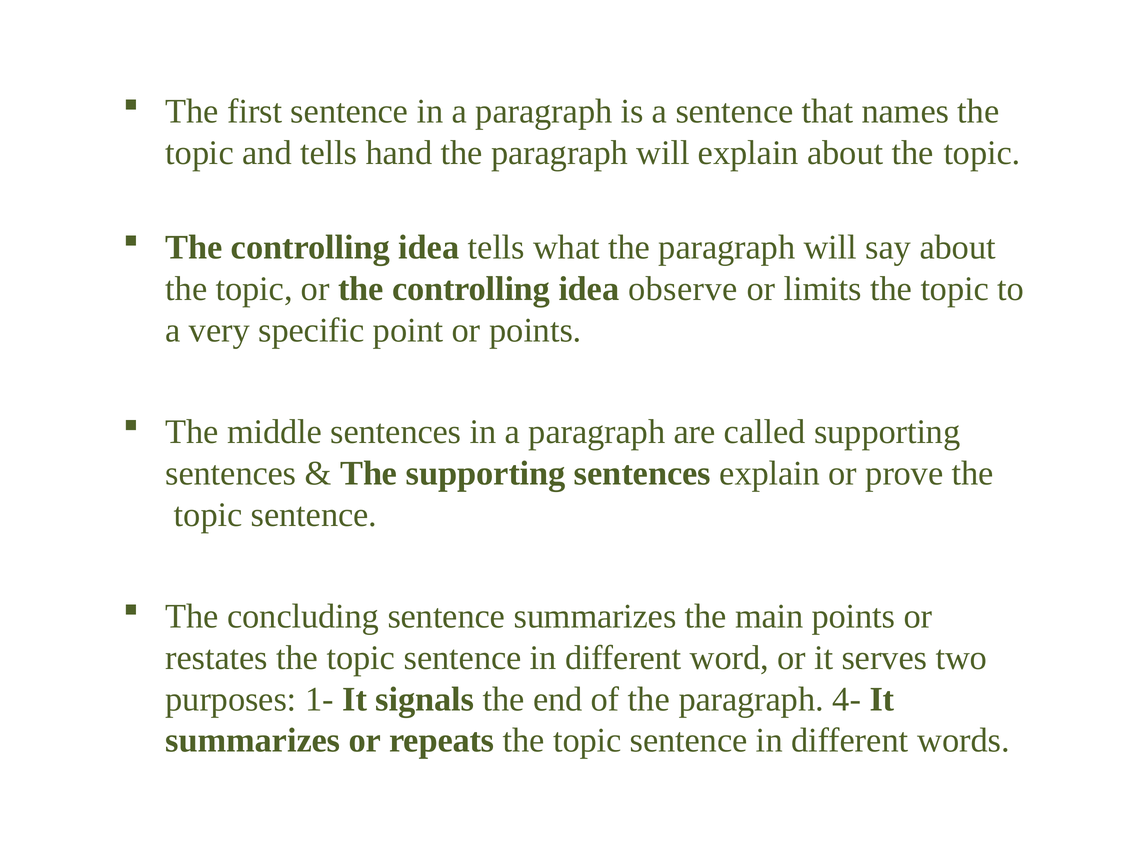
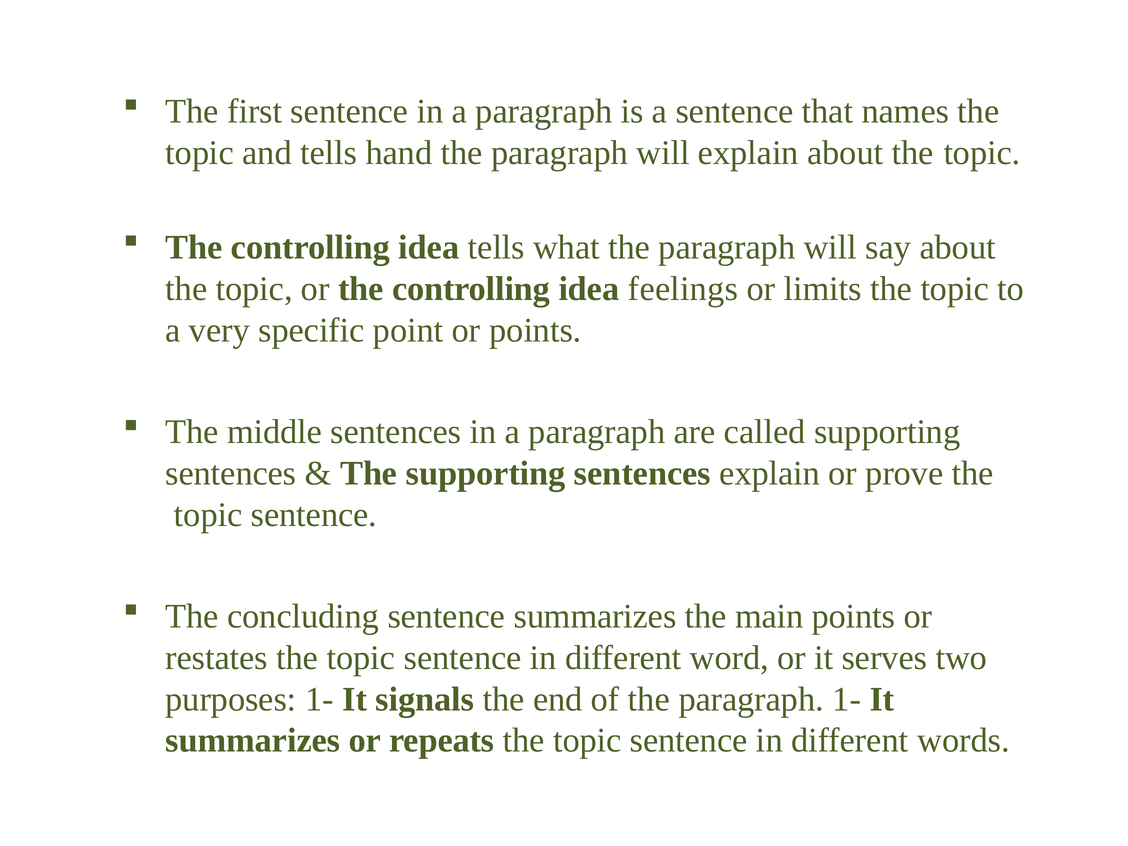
observe: observe -> feelings
paragraph 4-: 4- -> 1-
